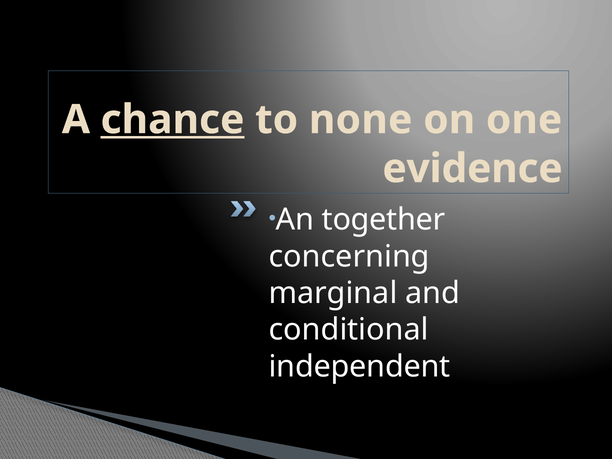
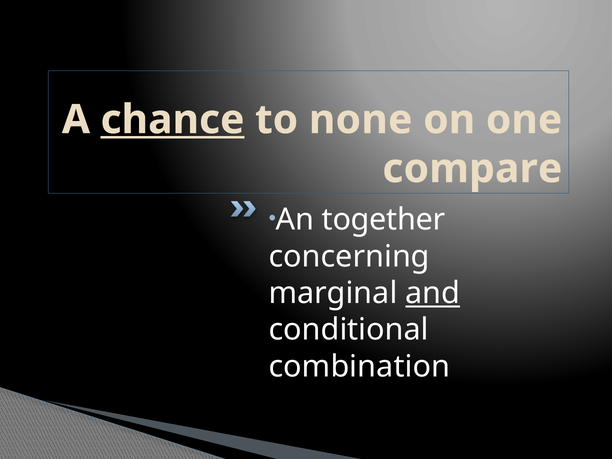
evidence: evidence -> compare
and underline: none -> present
independent: independent -> combination
